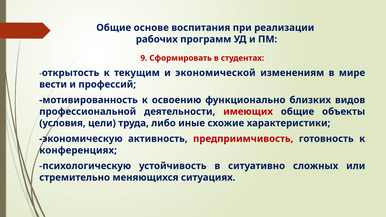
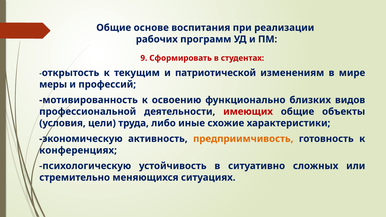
экономической: экономической -> патриотической
вести: вести -> меры
предприимчивость colour: red -> orange
